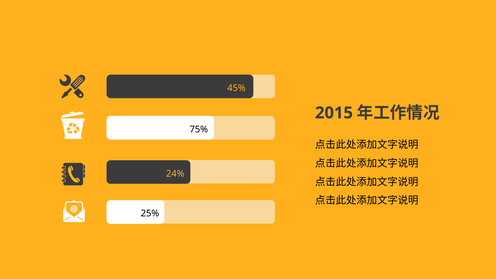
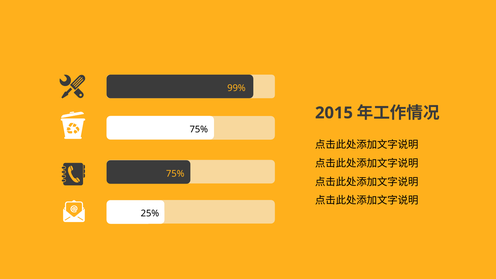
45%: 45% -> 99%
24% at (175, 174): 24% -> 75%
